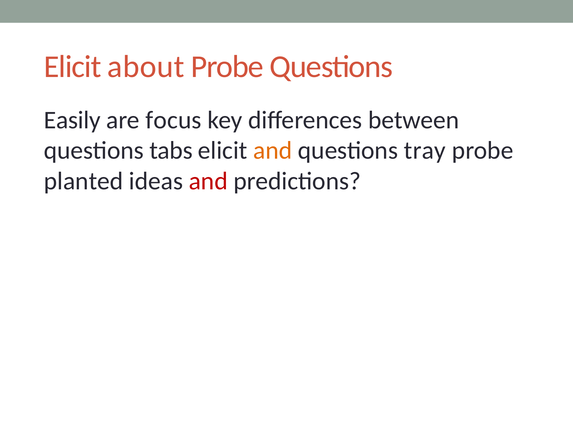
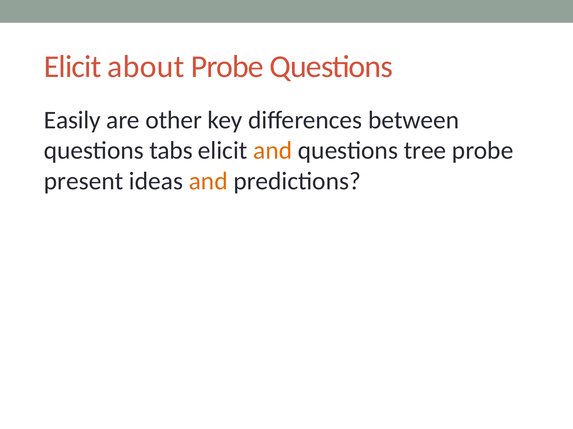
focus: focus -> other
tray: tray -> tree
planted: planted -> present
and at (208, 181) colour: red -> orange
